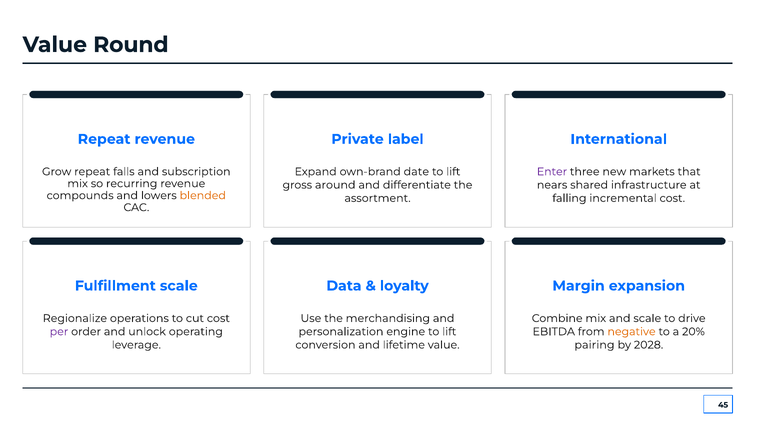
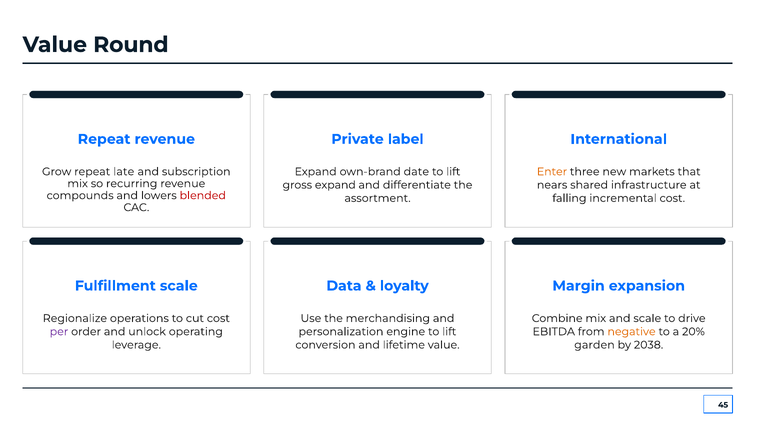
falls: falls -> late
Enter colour: purple -> orange
gross around: around -> expand
blended colour: orange -> red
pairing: pairing -> garden
2028: 2028 -> 2038
